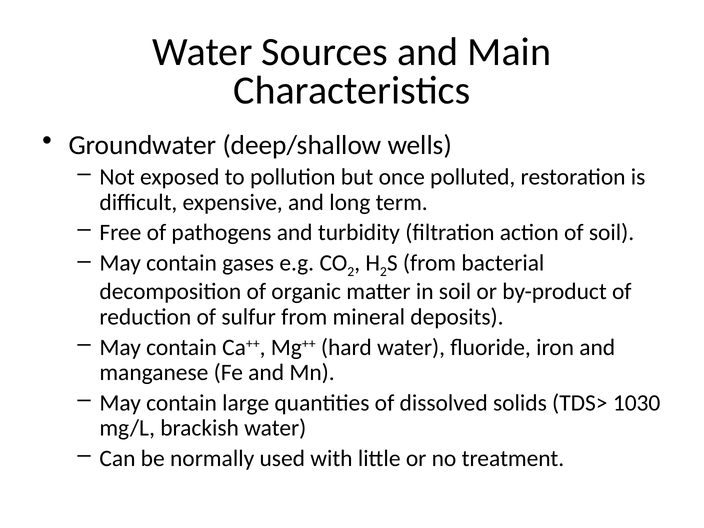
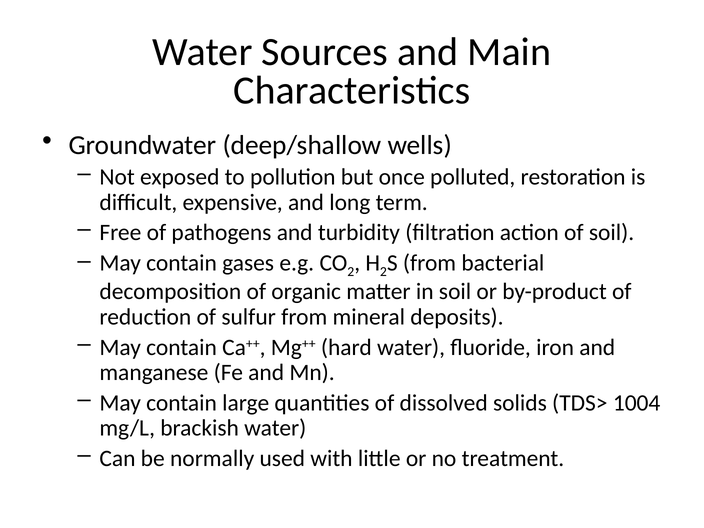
1030: 1030 -> 1004
